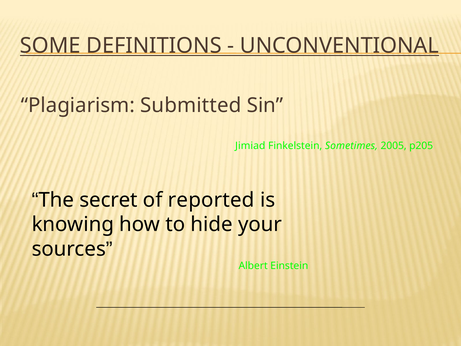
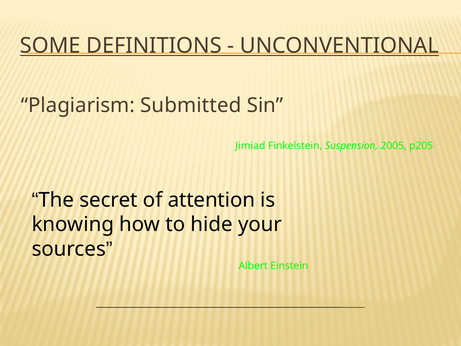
Sometimes: Sometimes -> Suspension
reported: reported -> attention
